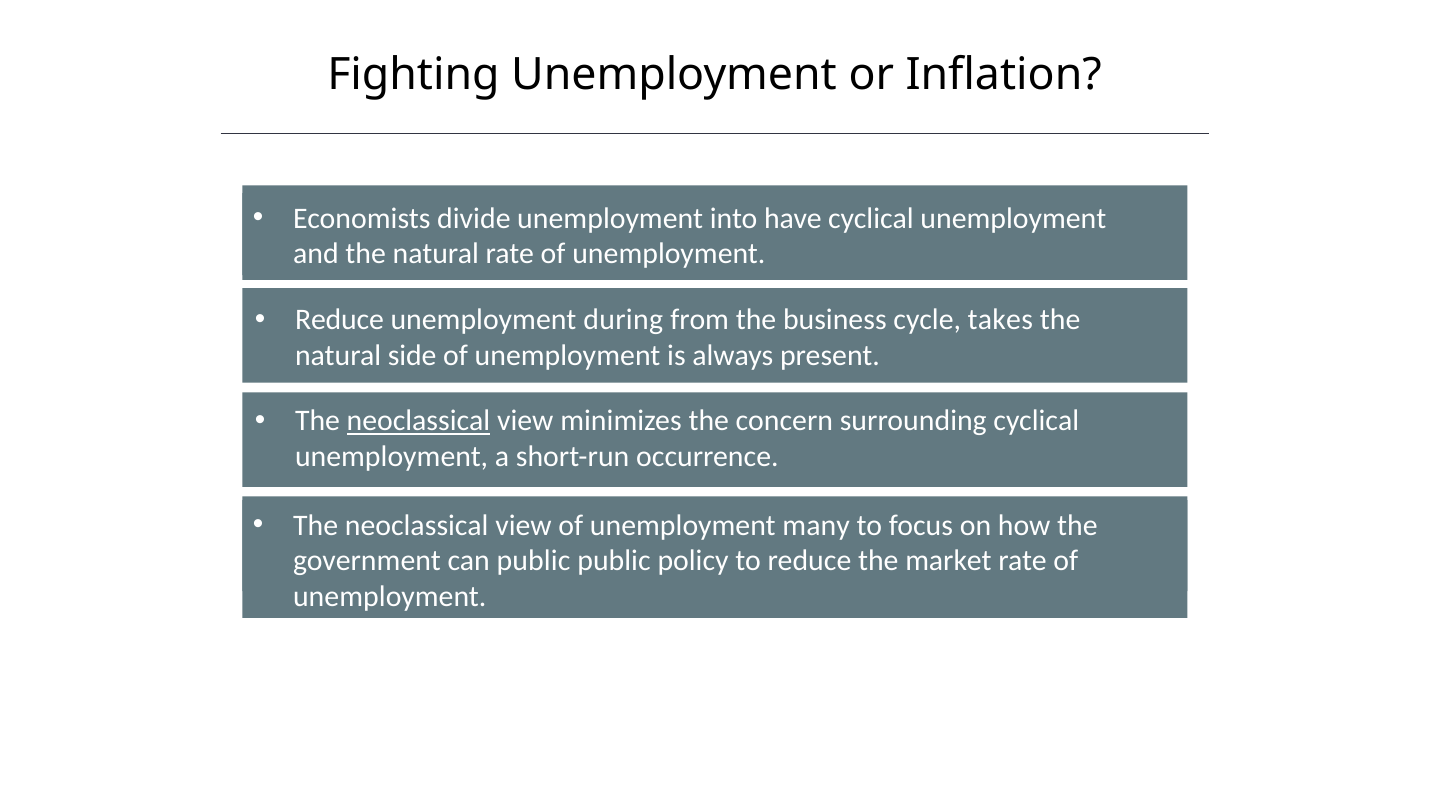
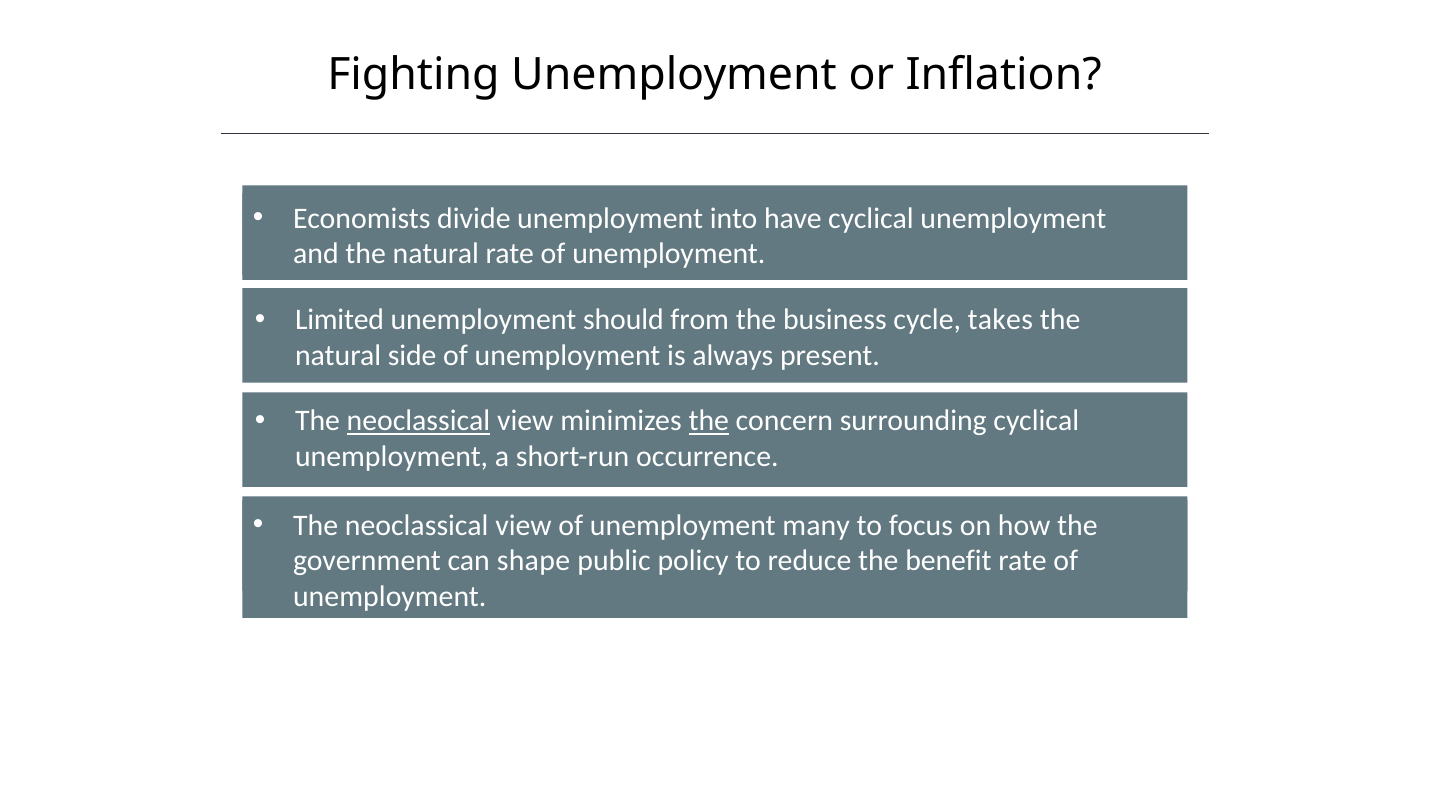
Reduce at (339, 320): Reduce -> Limited
during: during -> should
the at (709, 421) underline: none -> present
can public: public -> shape
market: market -> benefit
